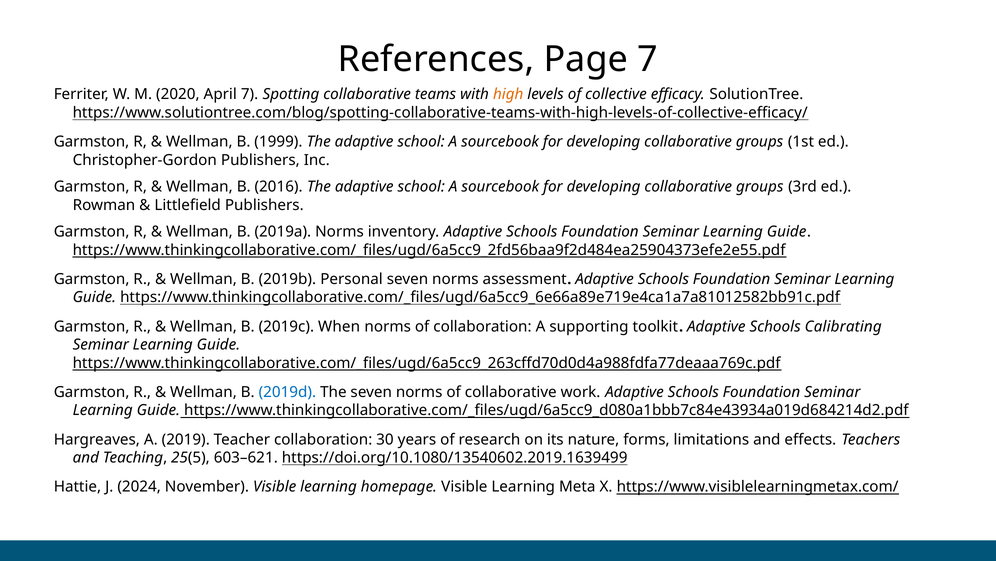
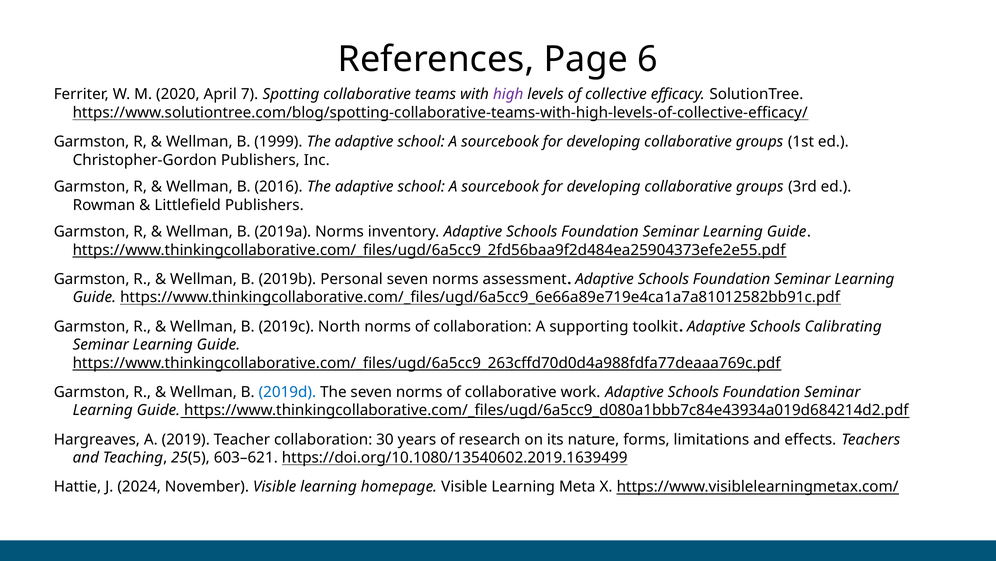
Page 7: 7 -> 6
high colour: orange -> purple
When: When -> North
